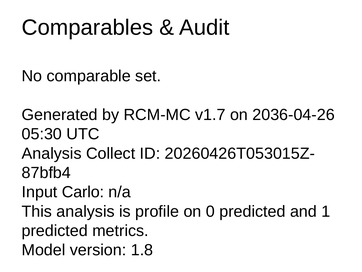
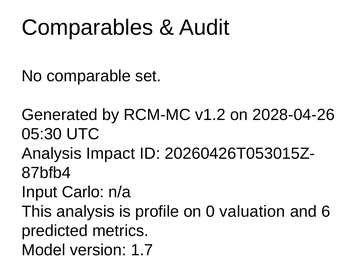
v1.7: v1.7 -> v1.2
2036-04-26: 2036-04-26 -> 2028-04-26
Collect: Collect -> Impact
0 predicted: predicted -> valuation
1: 1 -> 6
1.8: 1.8 -> 1.7
